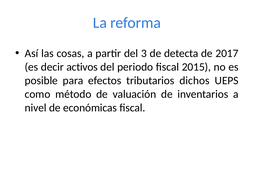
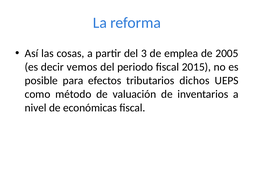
detecta: detecta -> emplea
2017: 2017 -> 2005
activos: activos -> vemos
